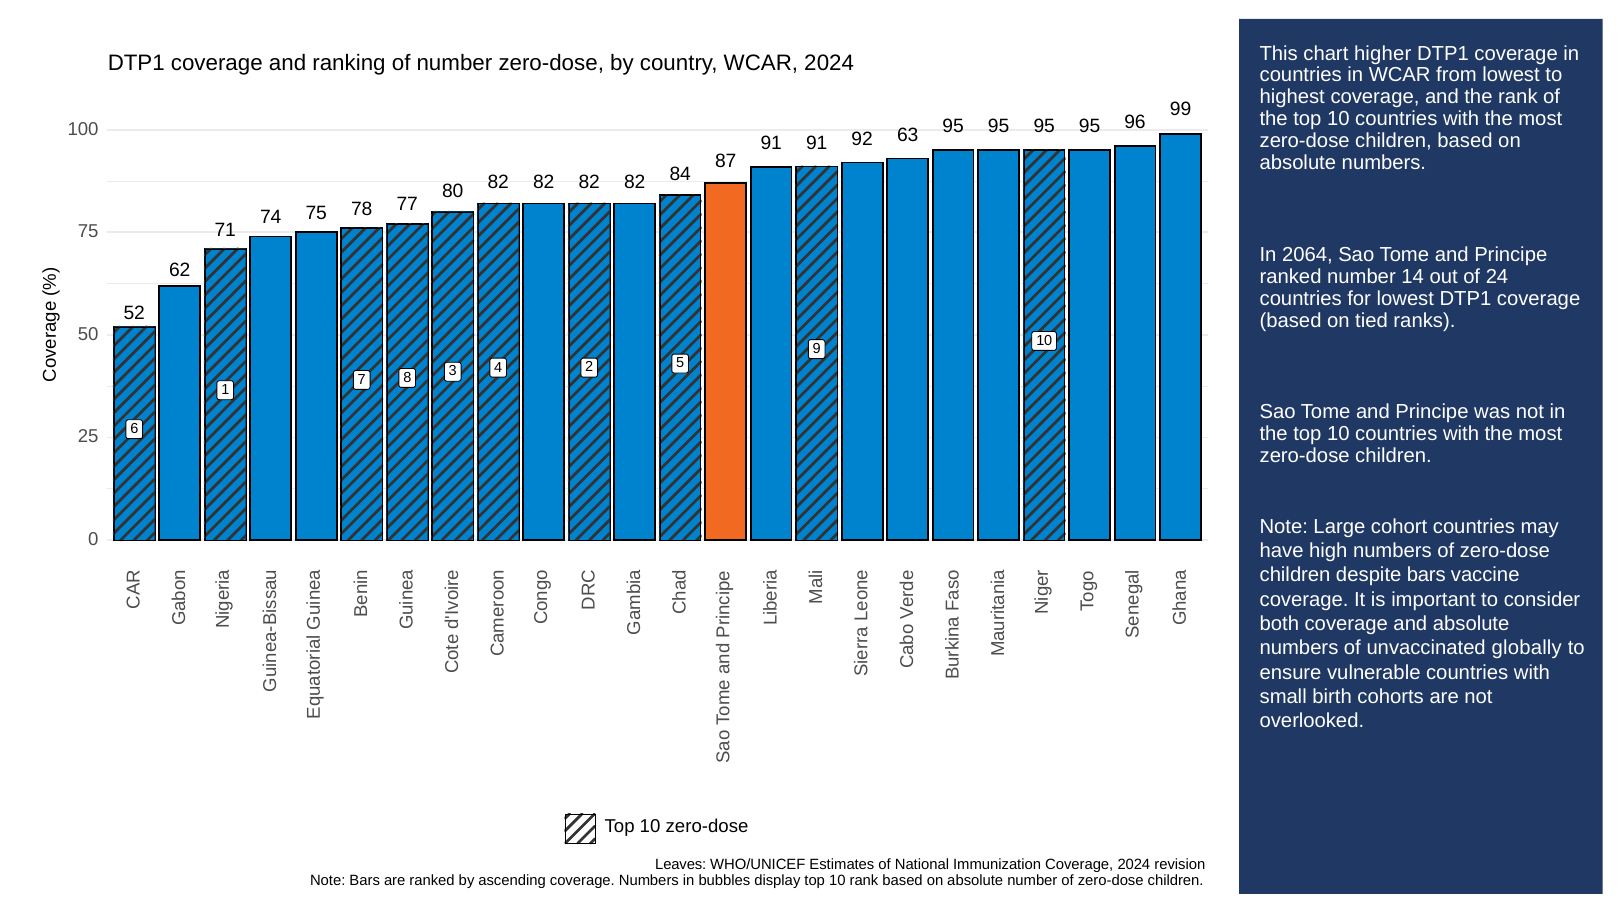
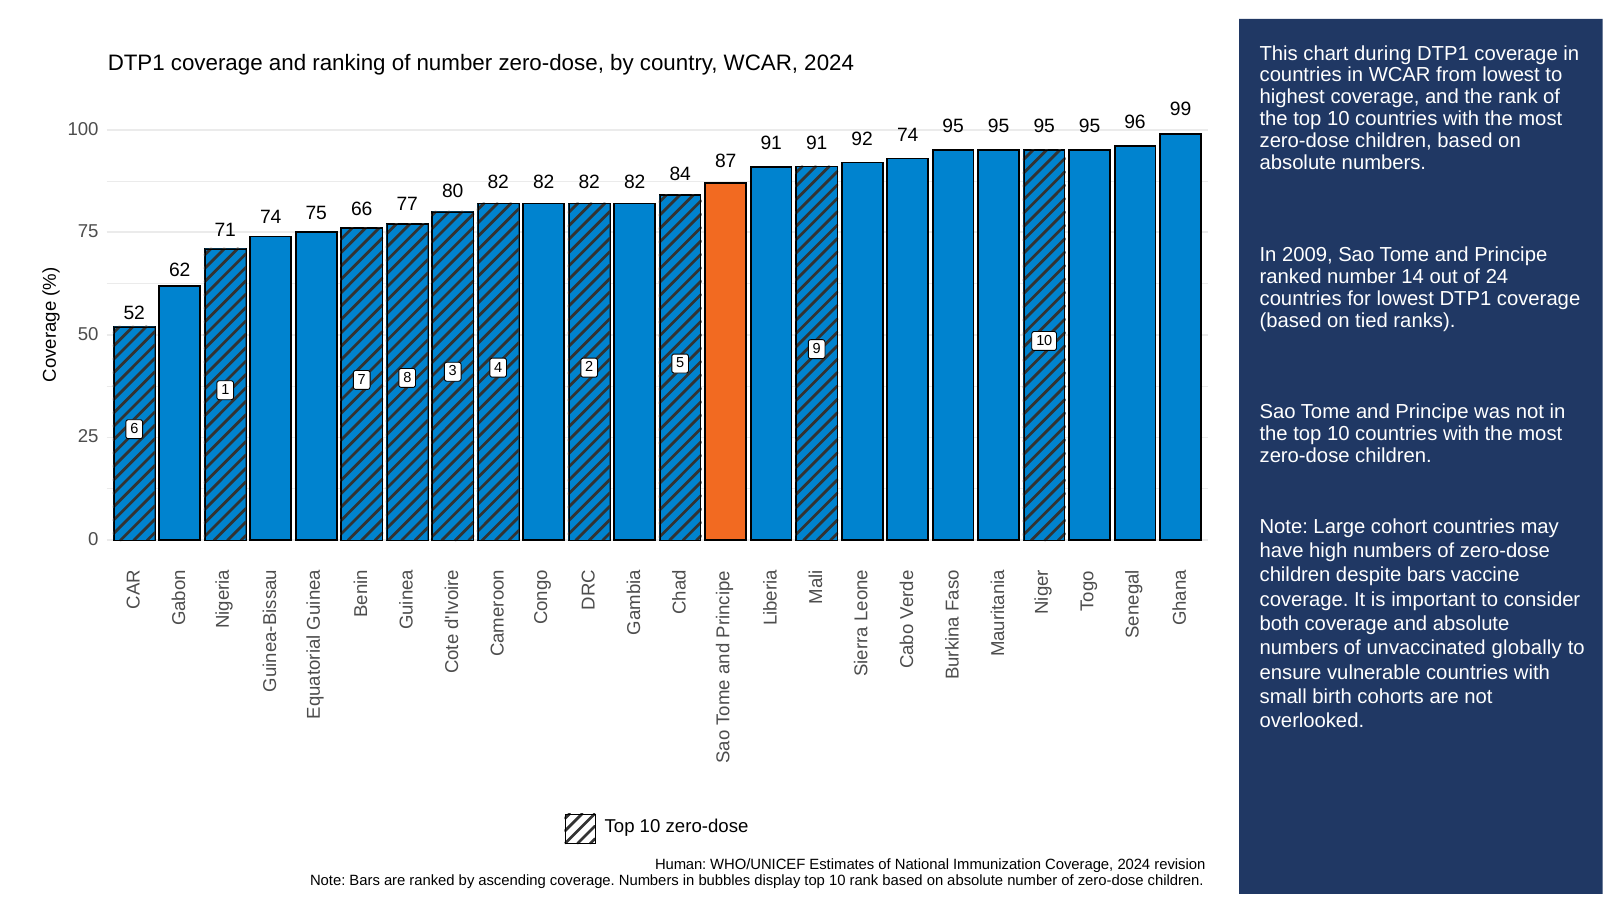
higher: higher -> during
92 63: 63 -> 74
78: 78 -> 66
2064: 2064 -> 2009
Leaves: Leaves -> Human
